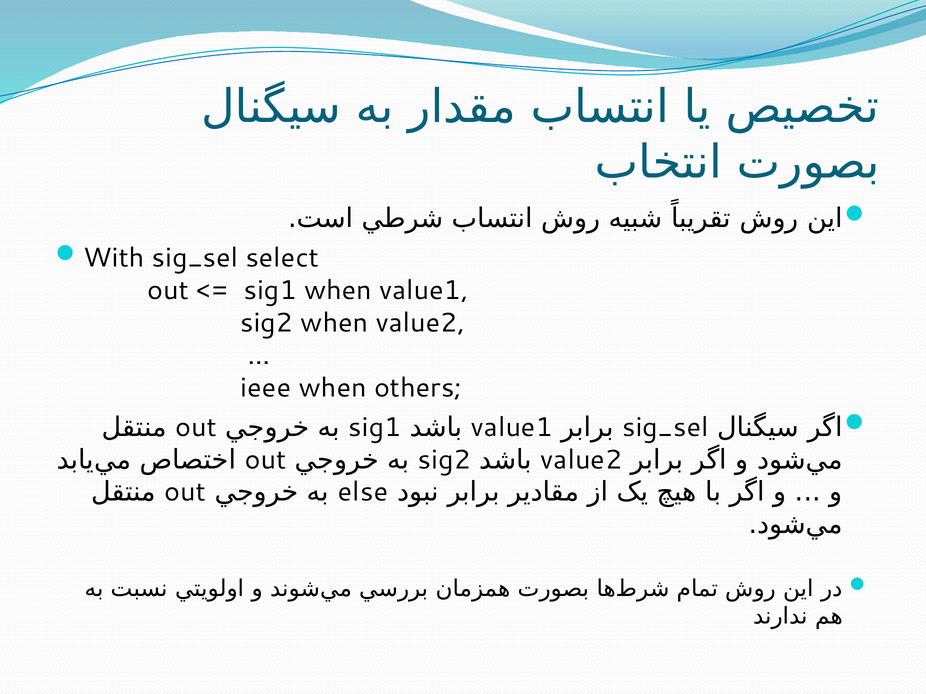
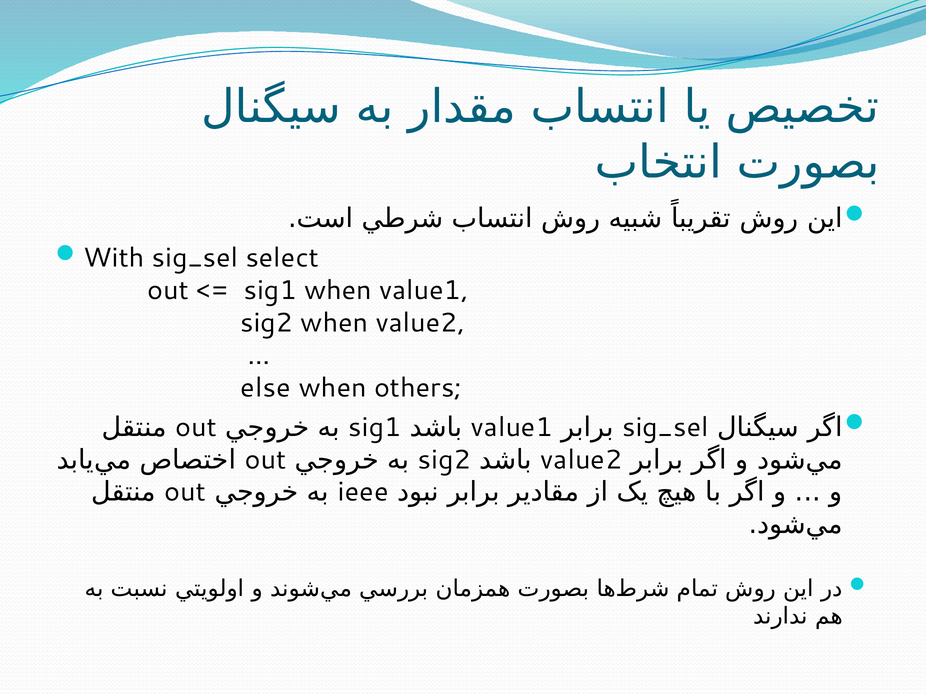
ieee: ieee -> else
else: else -> ieee
